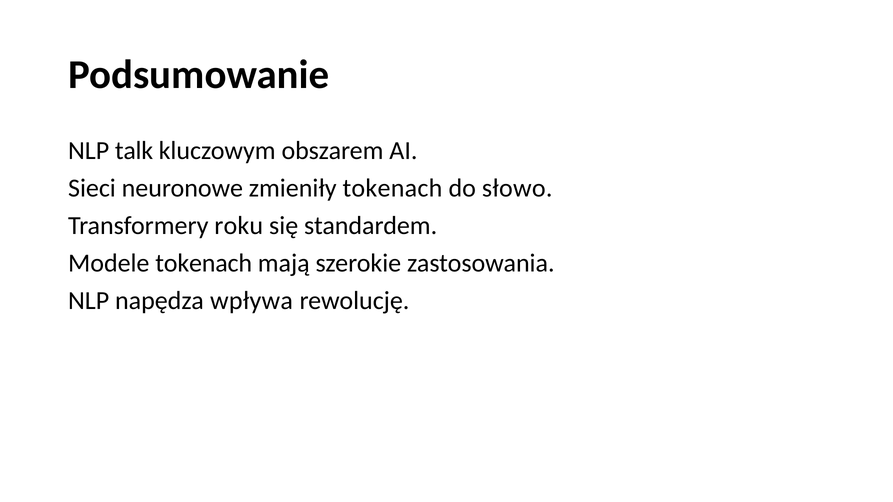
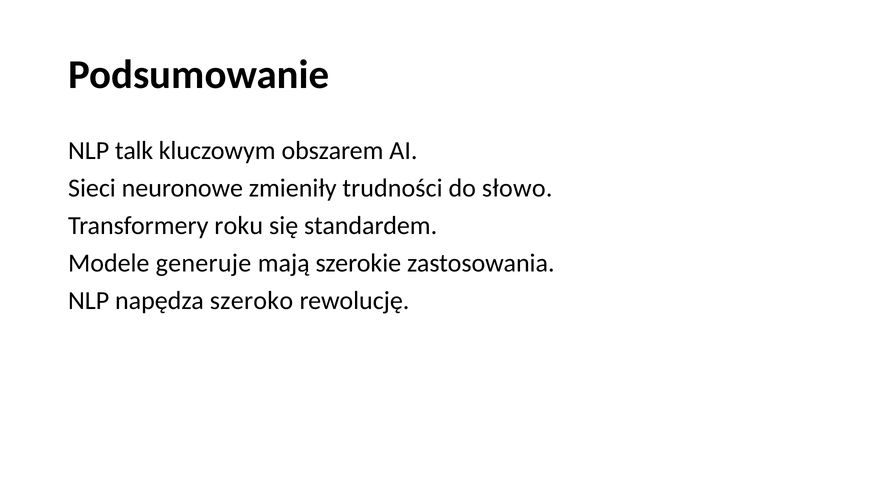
zmieniły tokenach: tokenach -> trudności
Modele tokenach: tokenach -> generuje
wpływa: wpływa -> szeroko
